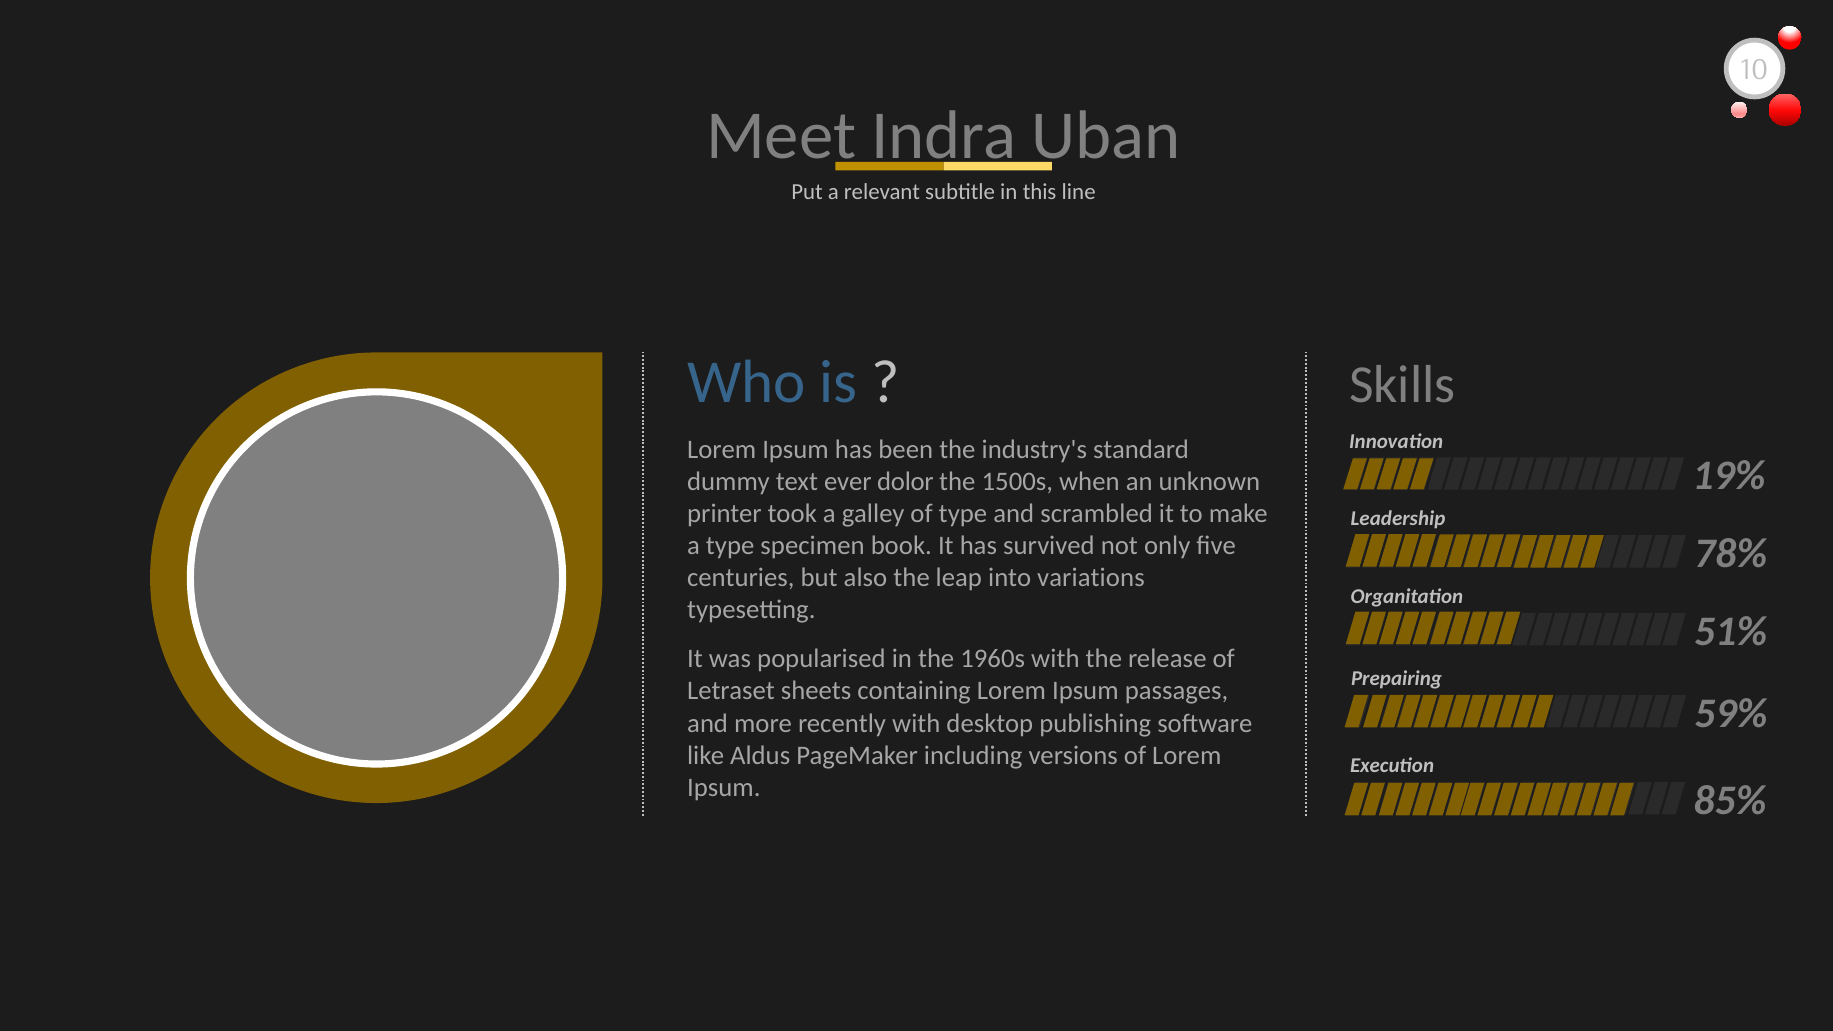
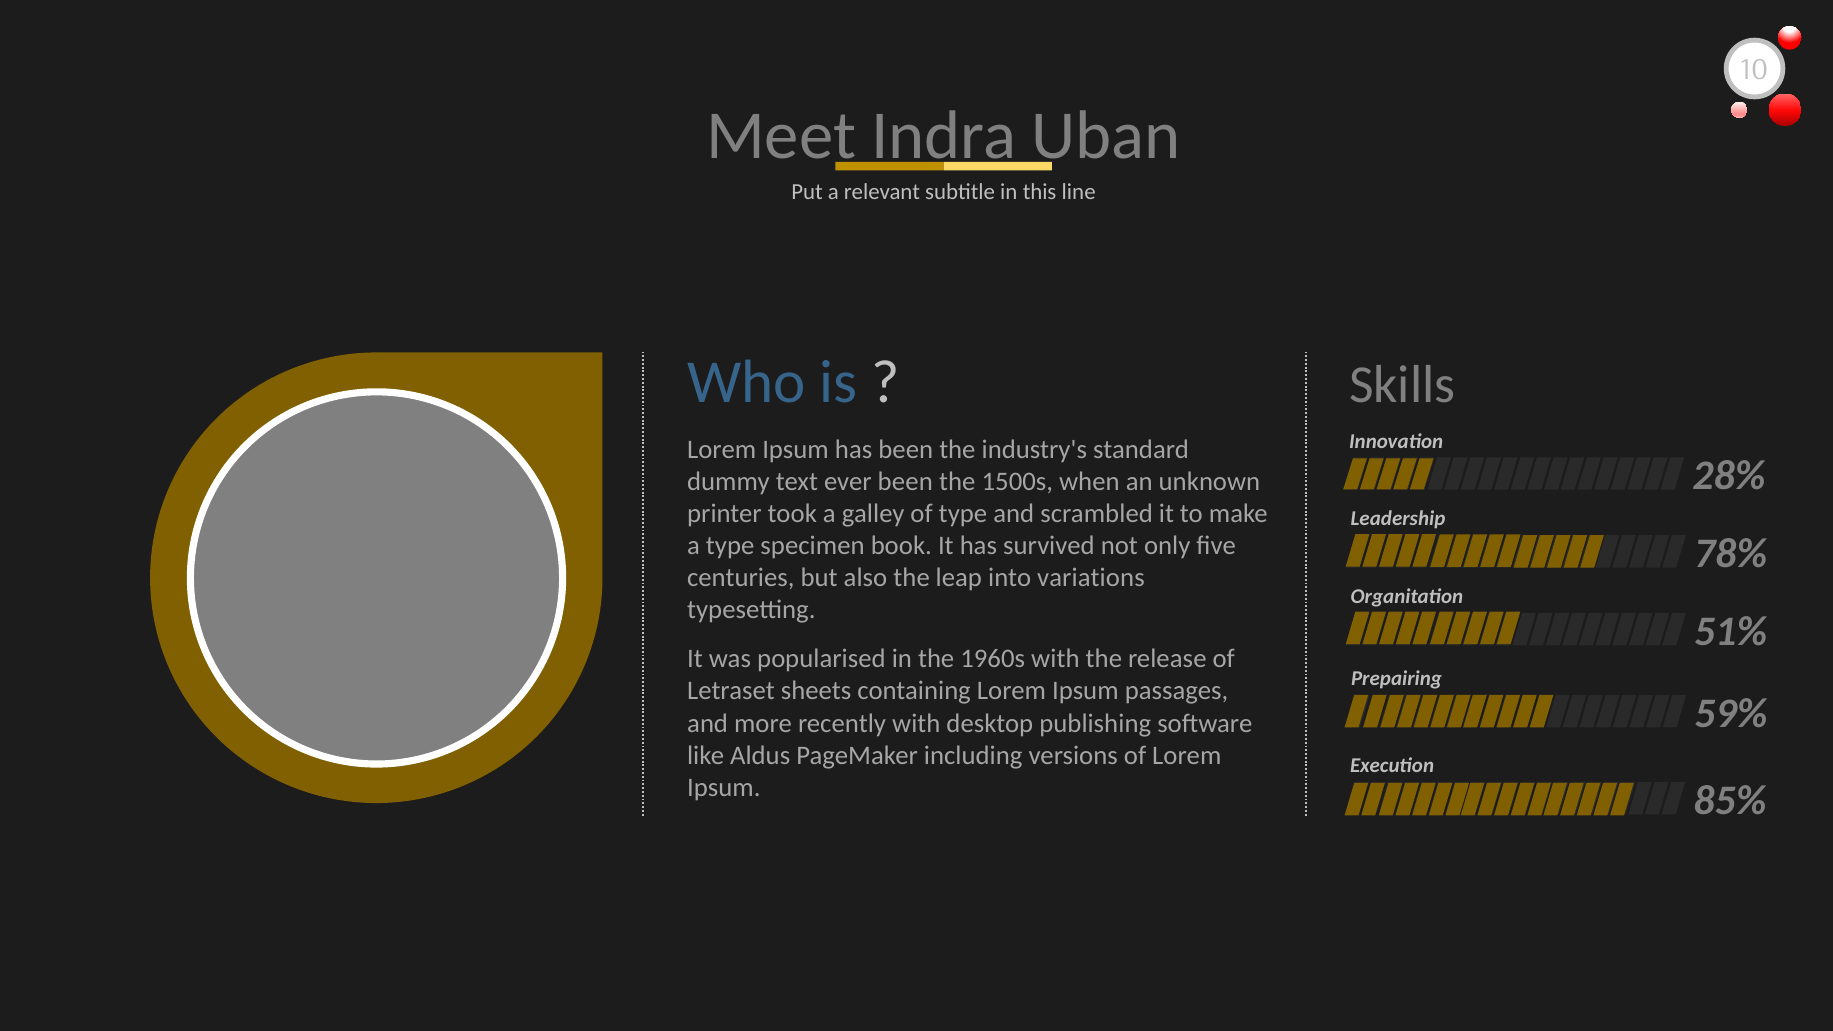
19%: 19% -> 28%
ever dolor: dolor -> been
